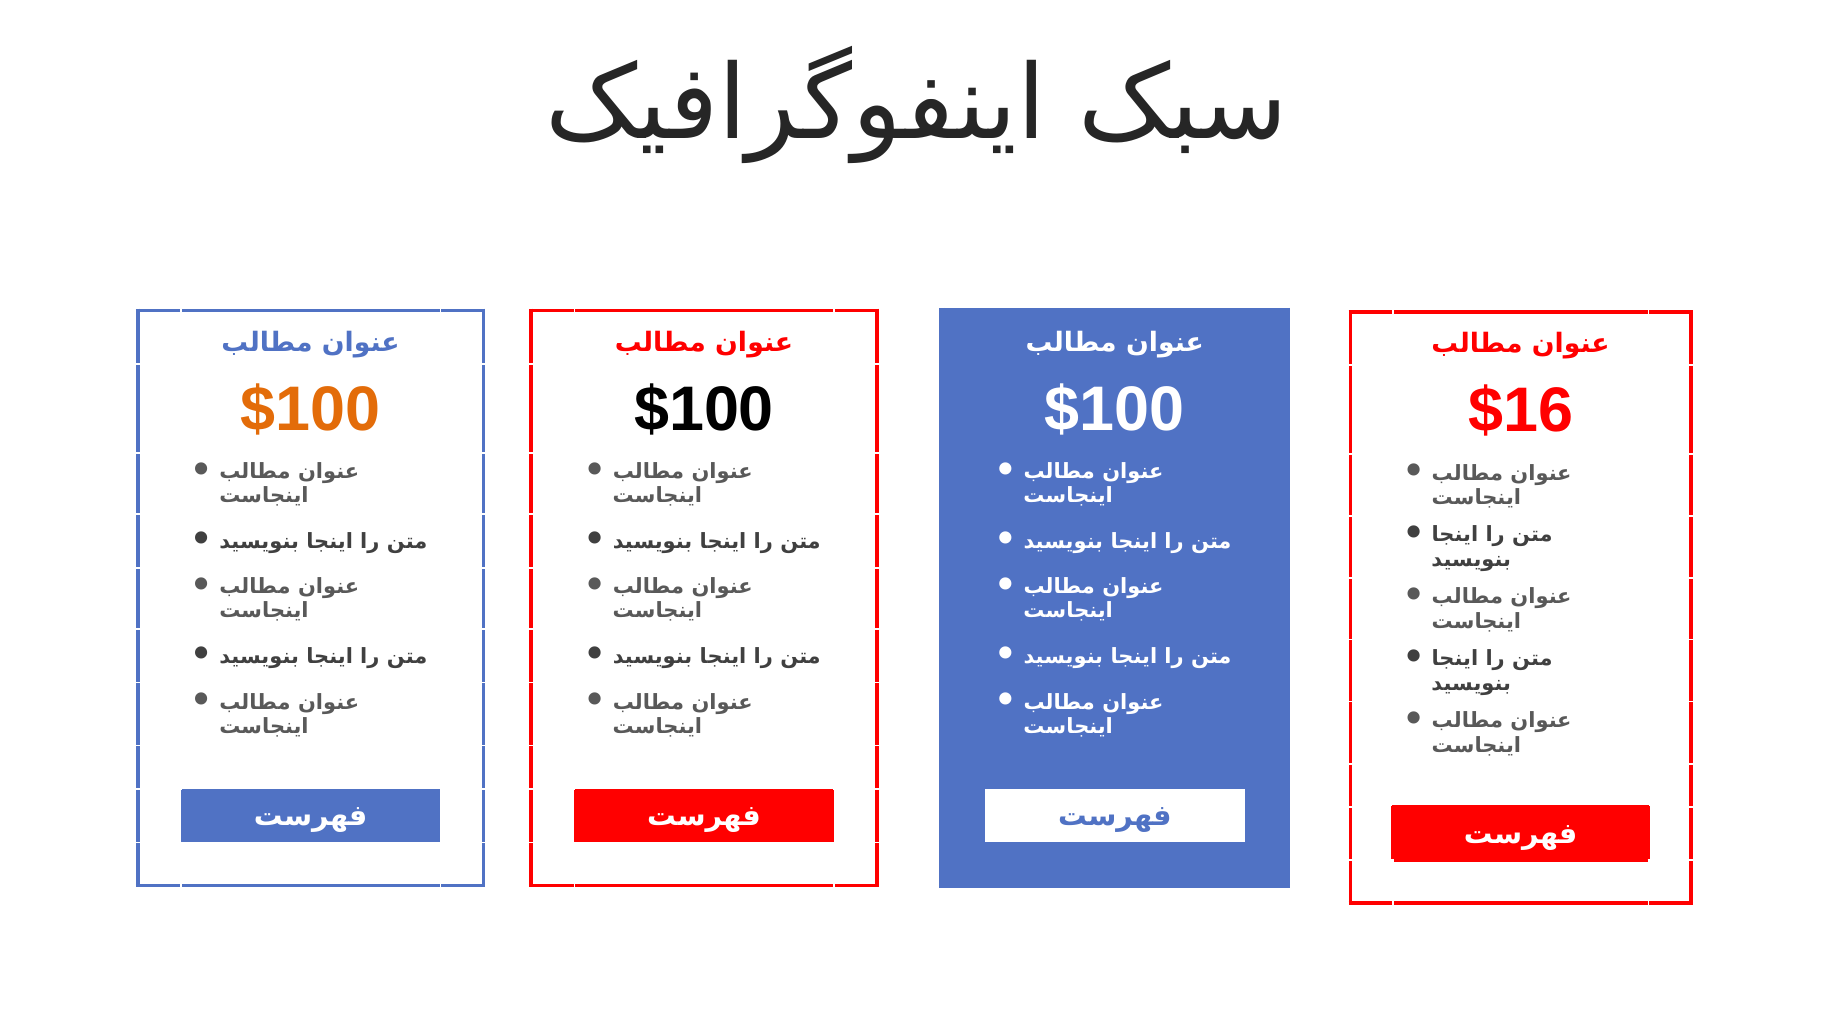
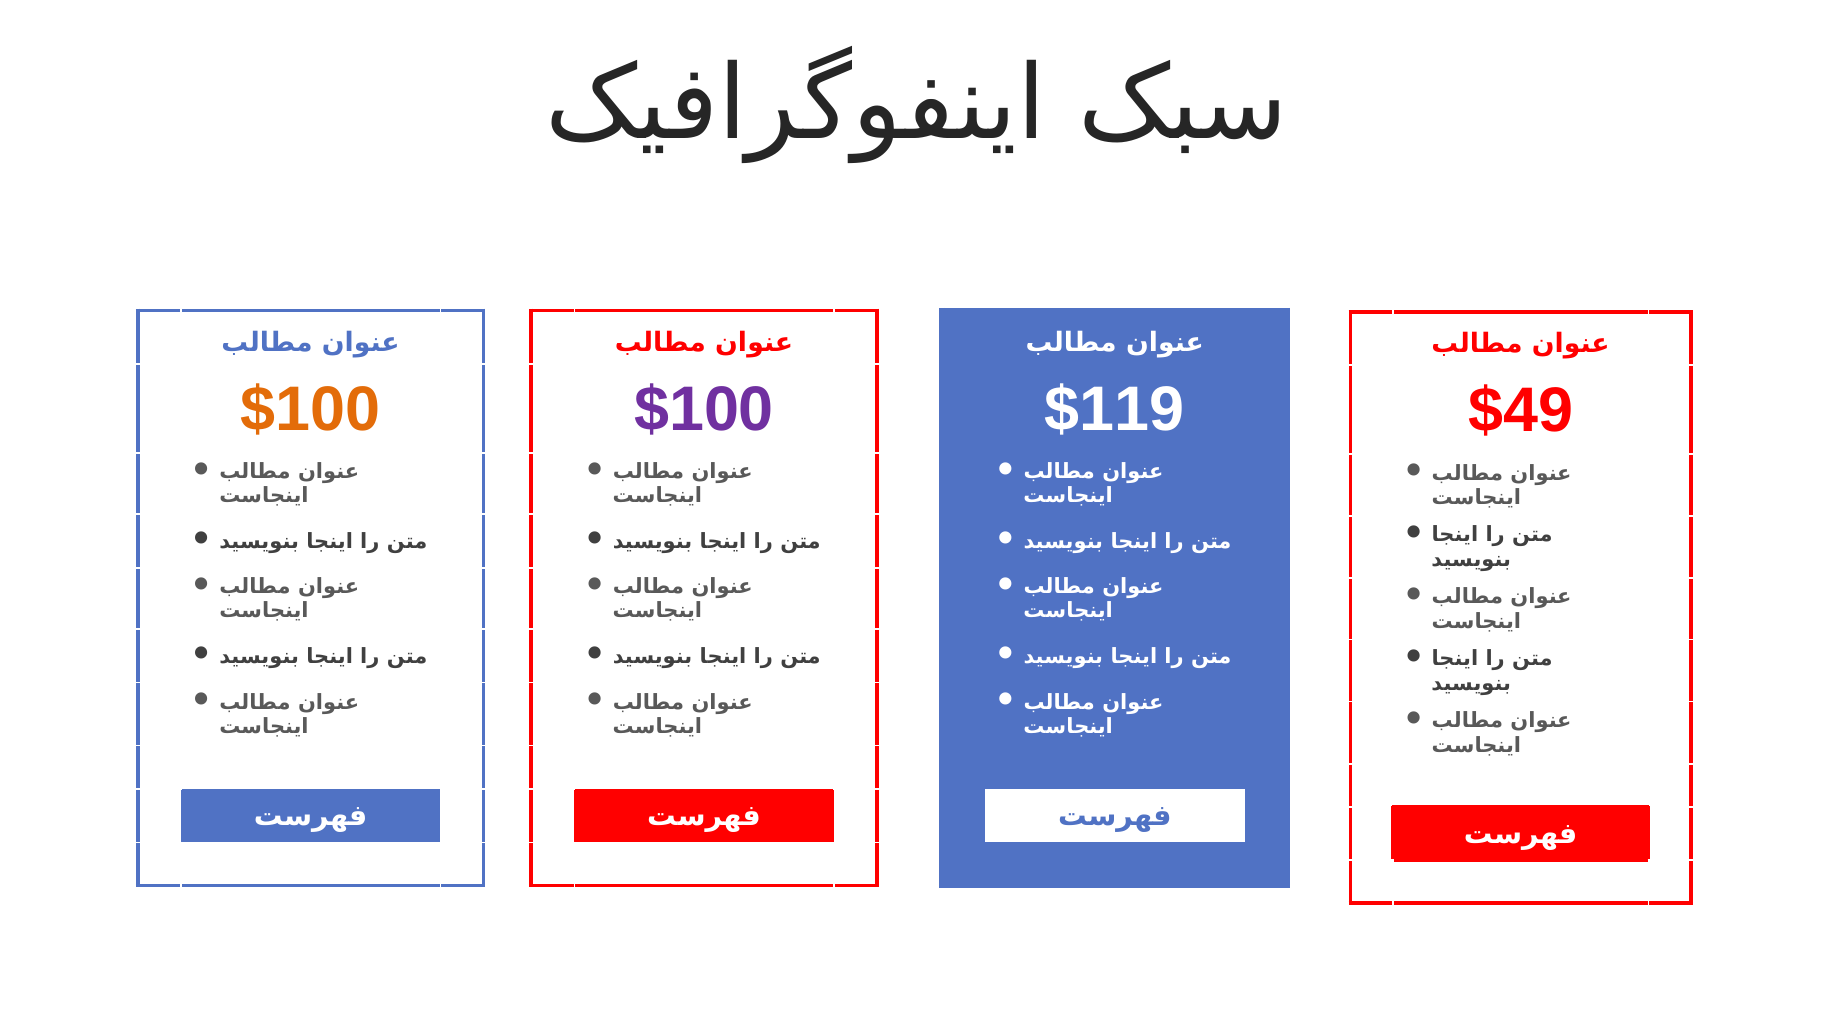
$100 at (704, 409) colour: black -> purple
$100 at (1115, 409): $100 -> $119
$16: $16 -> $49
